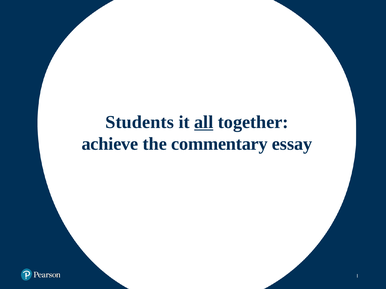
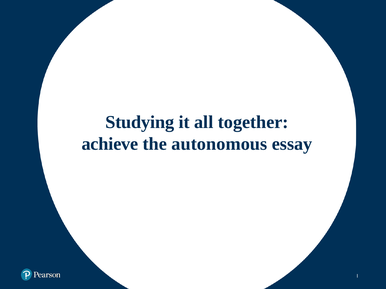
Students: Students -> Studying
all underline: present -> none
commentary: commentary -> autonomous
